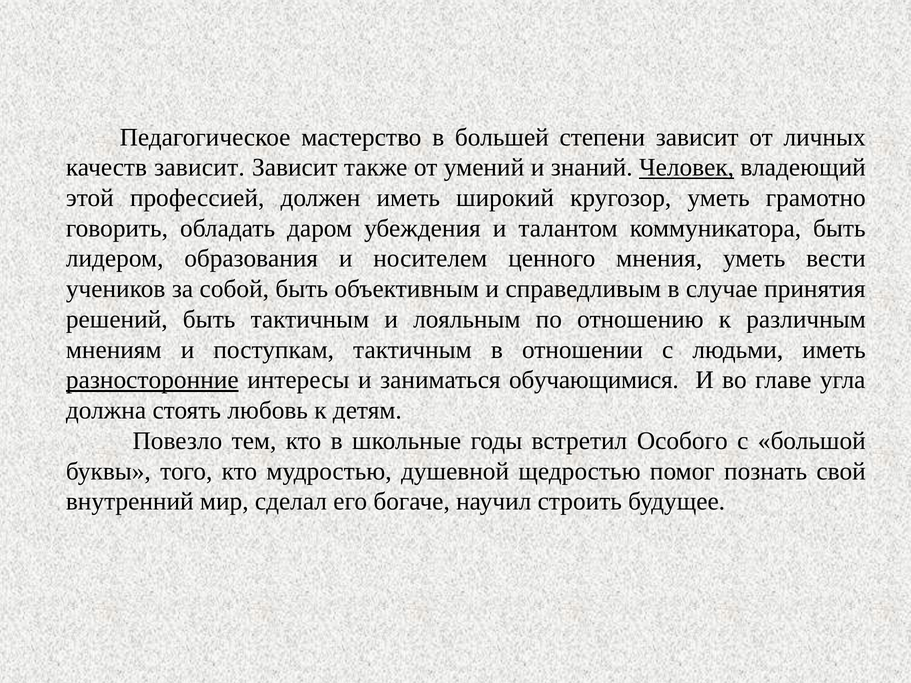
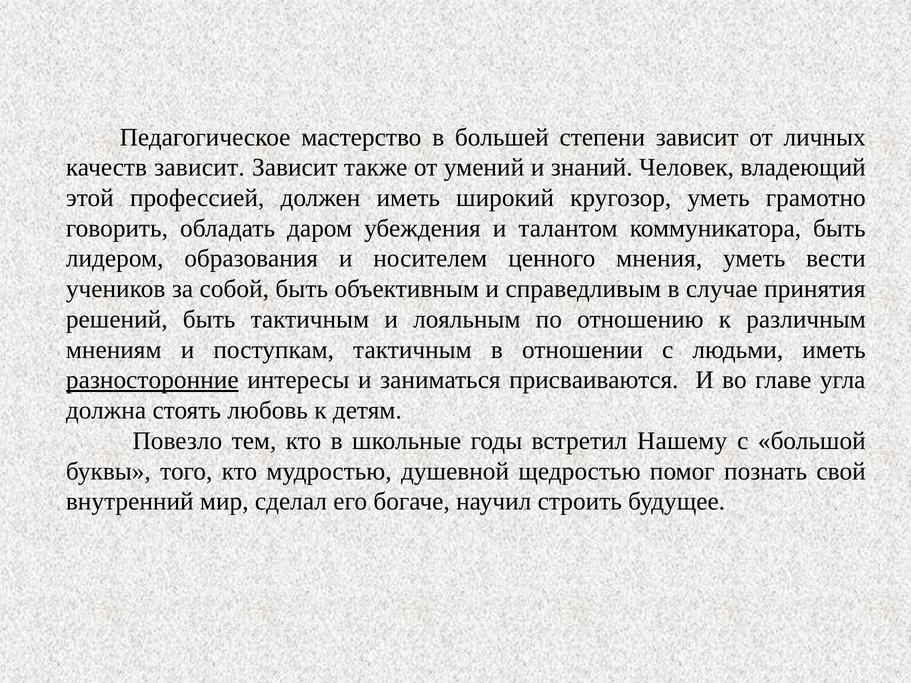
Человек underline: present -> none
обучающимися: обучающимися -> присваиваются
Особого: Особого -> Нашему
